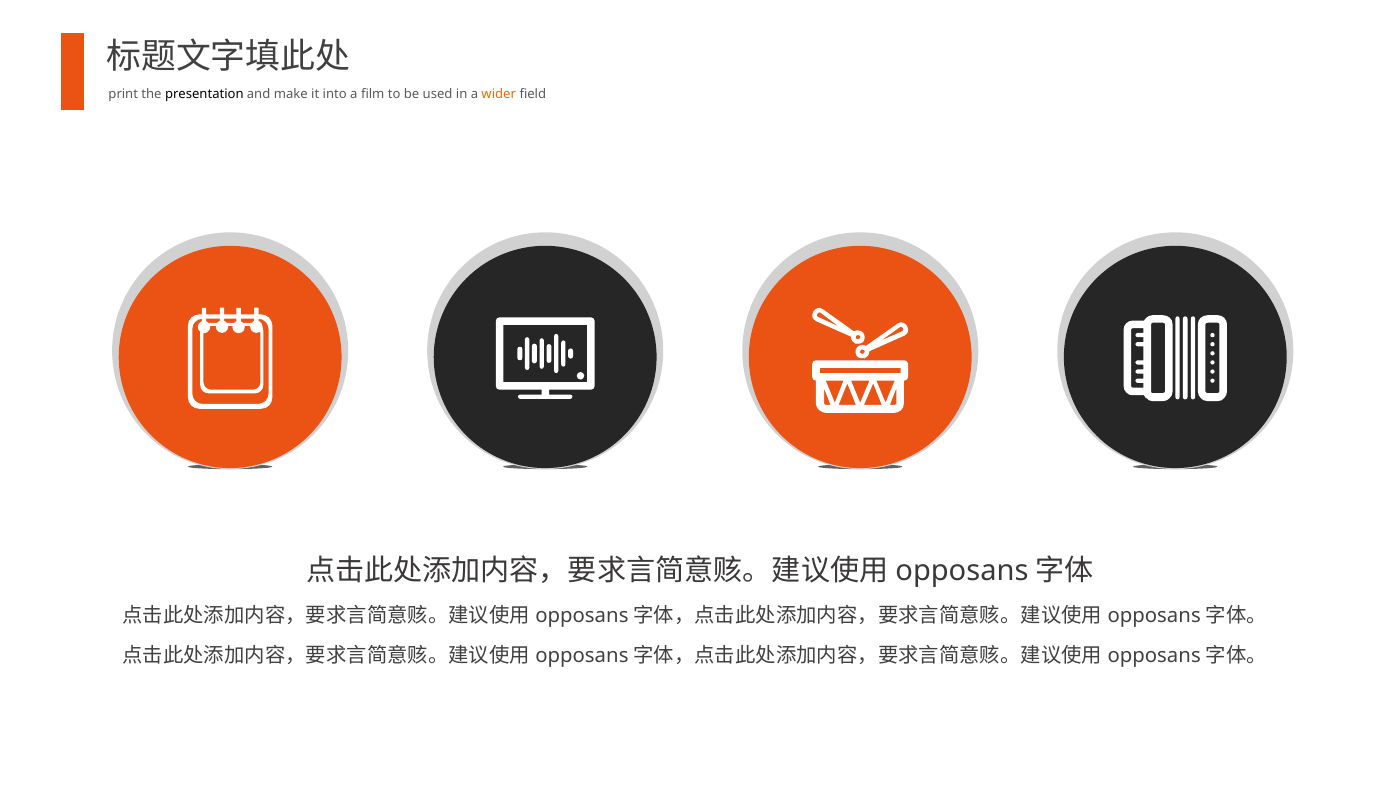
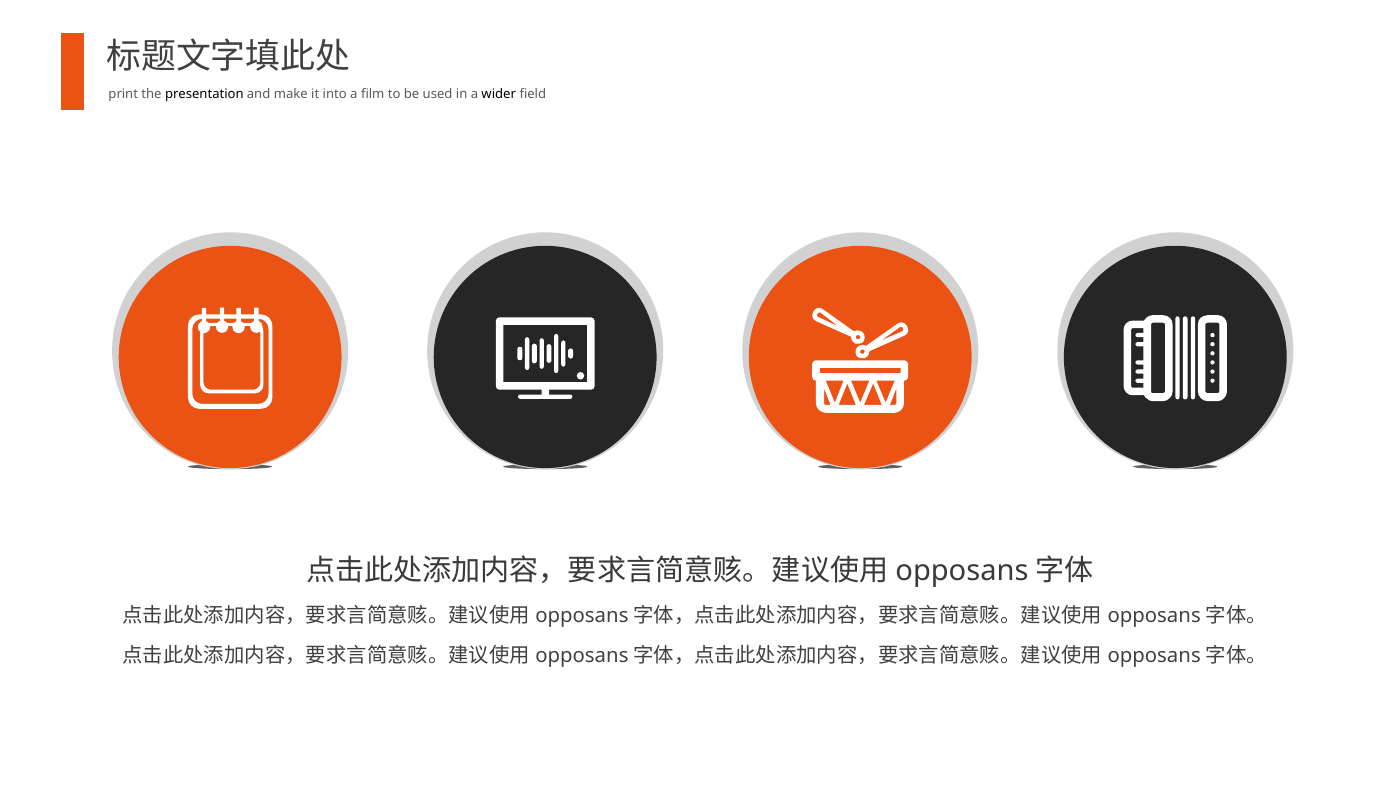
wider colour: orange -> black
